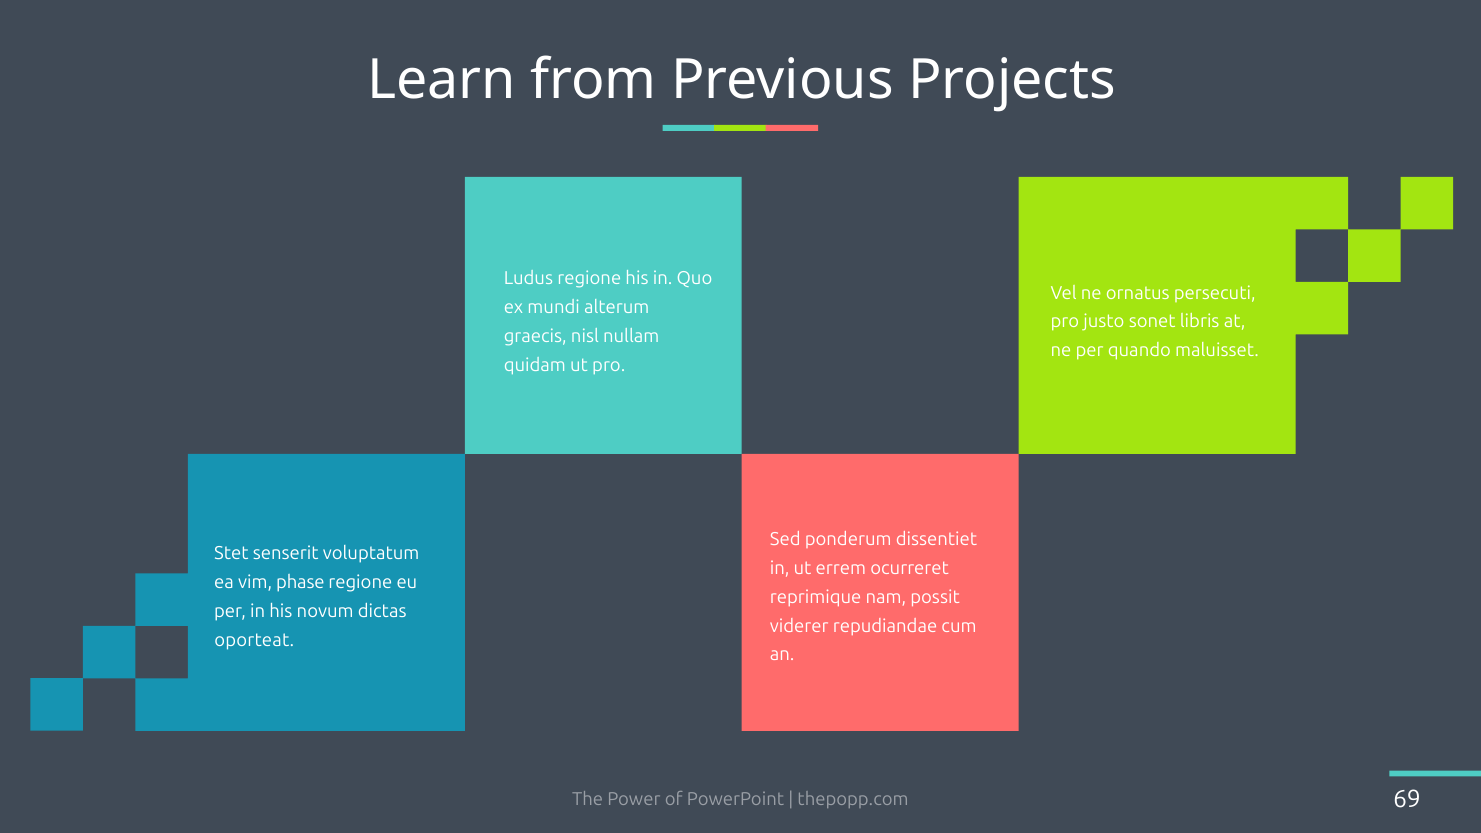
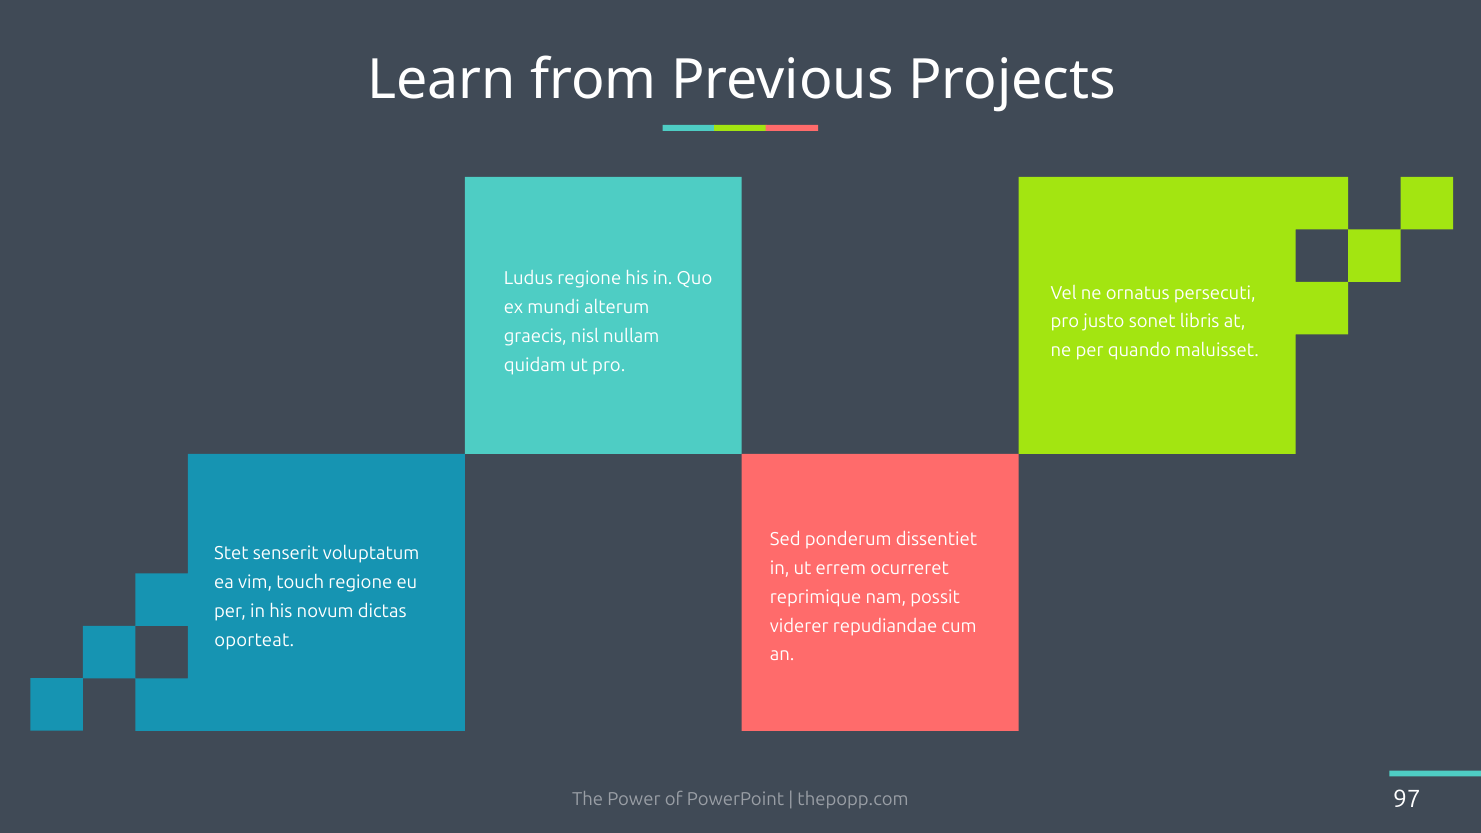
phase: phase -> touch
69: 69 -> 97
